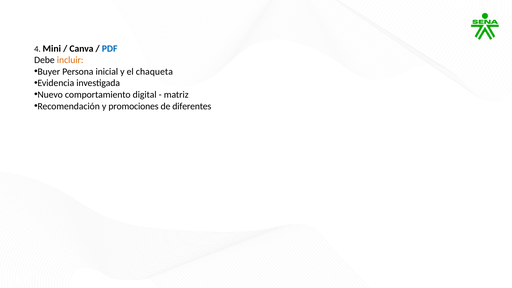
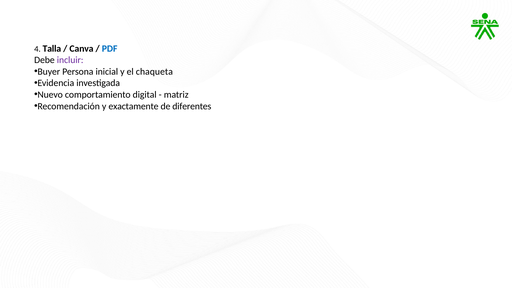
Mini: Mini -> Talla
incluir colour: orange -> purple
promociones: promociones -> exactamente
